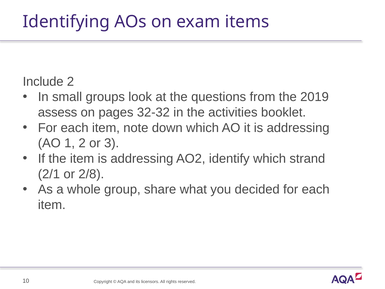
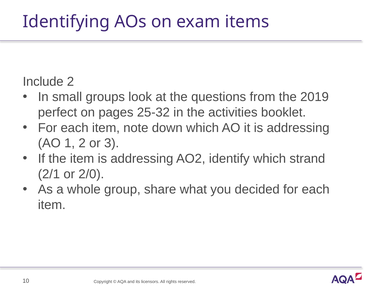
assess: assess -> perfect
32-32: 32-32 -> 25-32
2/8: 2/8 -> 2/0
